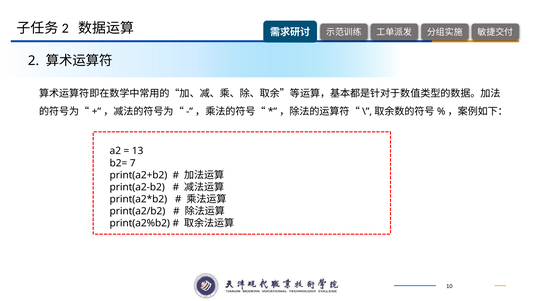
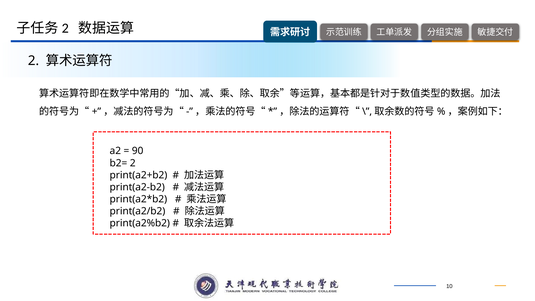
13: 13 -> 90
b2= 7: 7 -> 2
